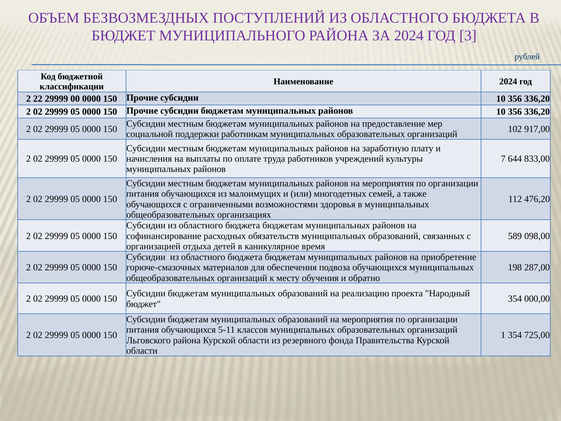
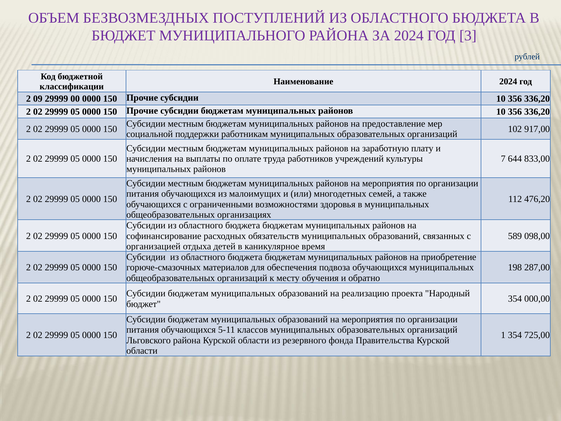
22: 22 -> 09
